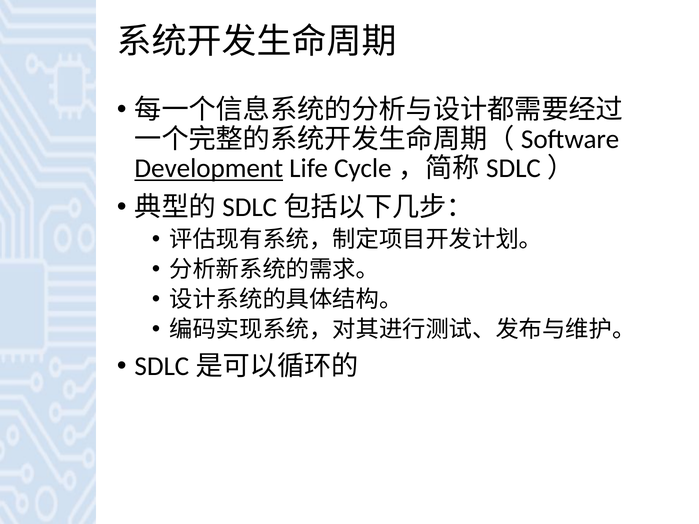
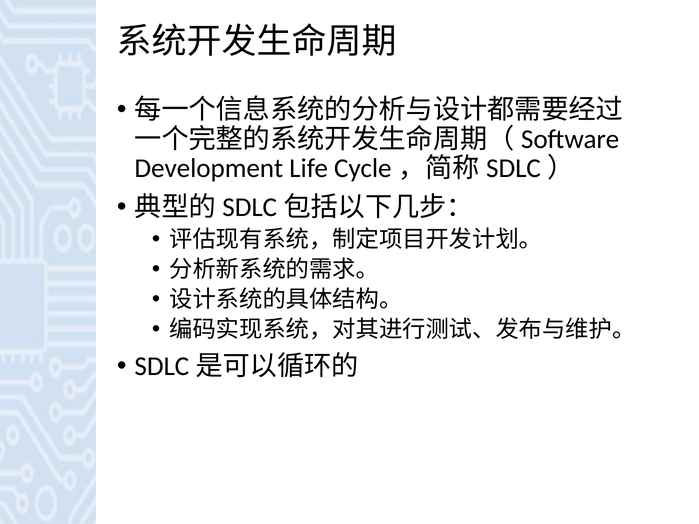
Development underline: present -> none
